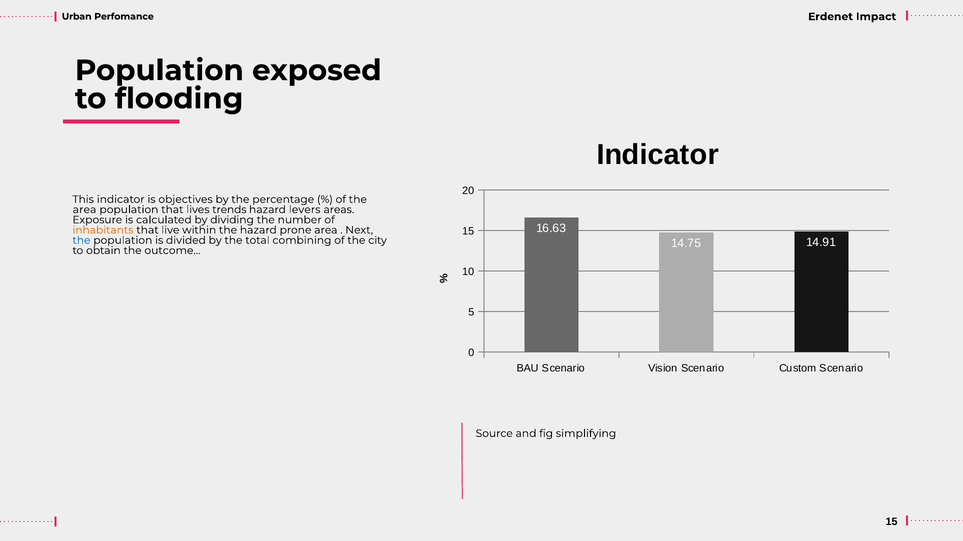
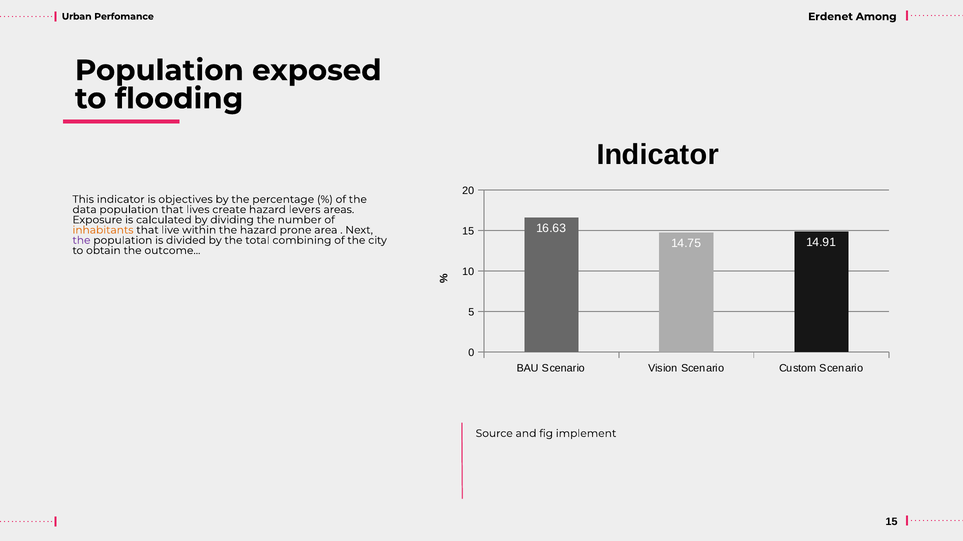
Impact: Impact -> Among
area at (85, 210): area -> data
trends: trends -> create
the at (81, 241) colour: blue -> purple
simplifying: simplifying -> implement
